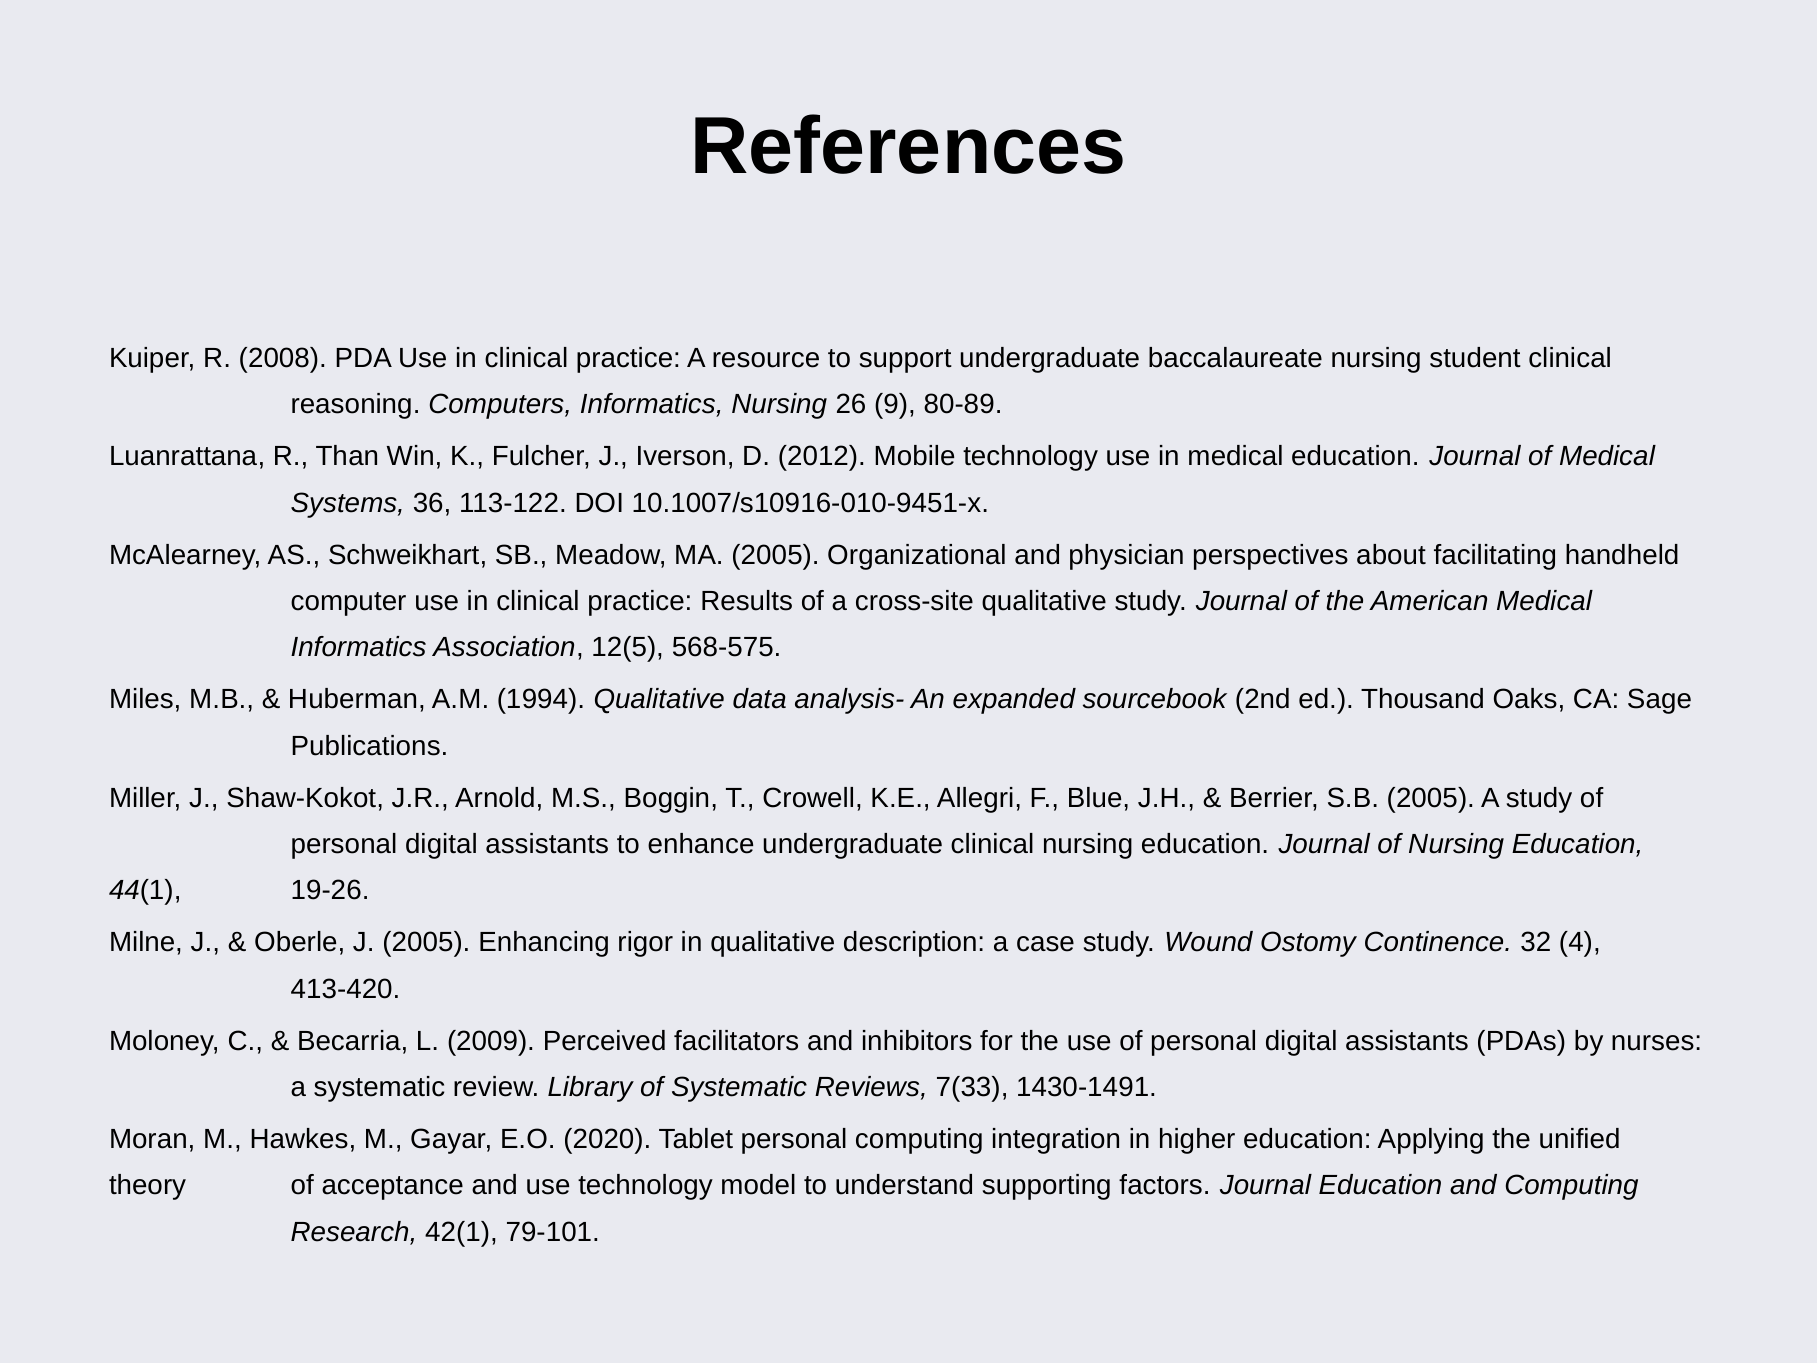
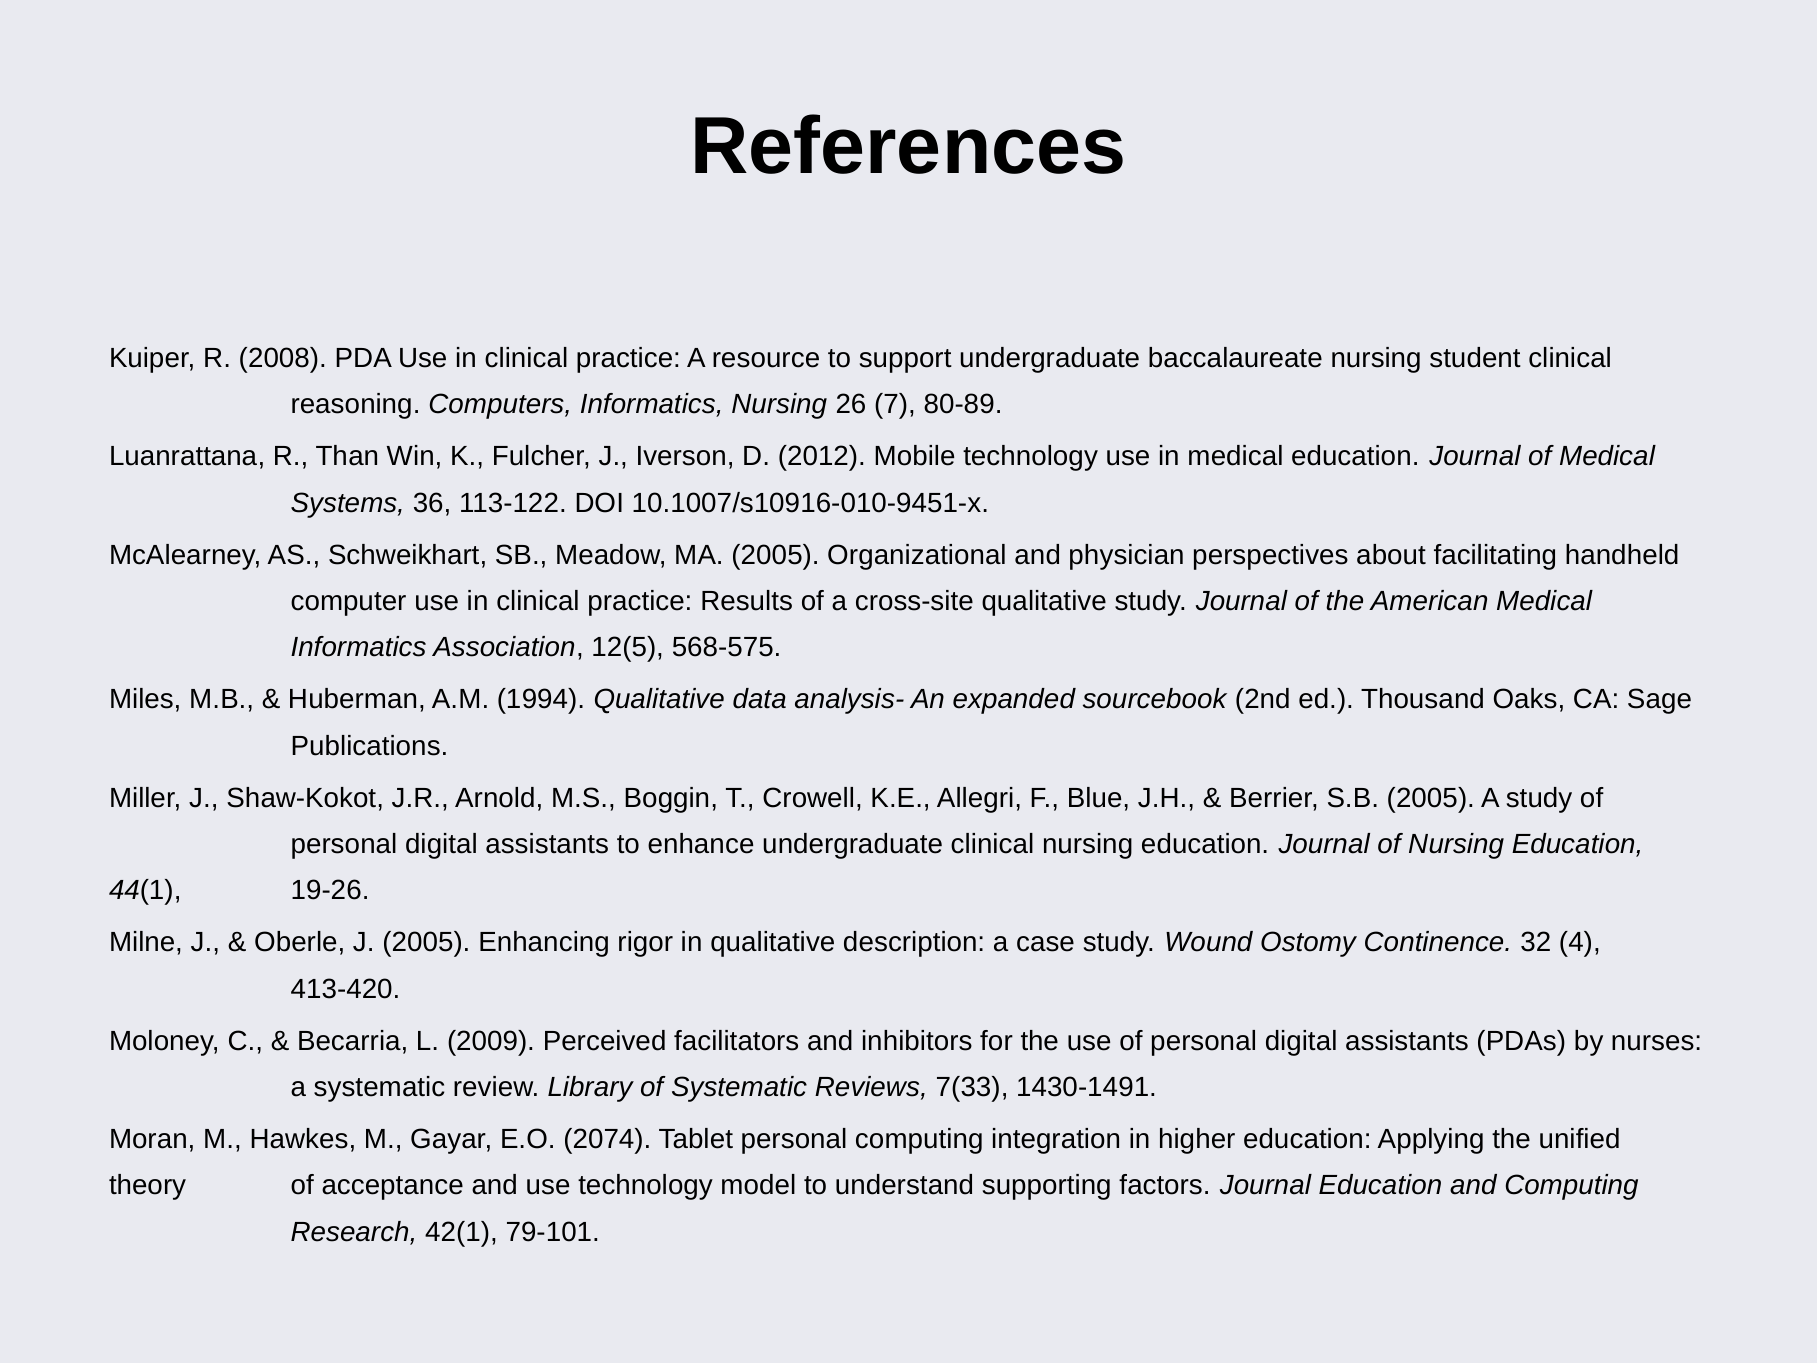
9: 9 -> 7
2020: 2020 -> 2074
